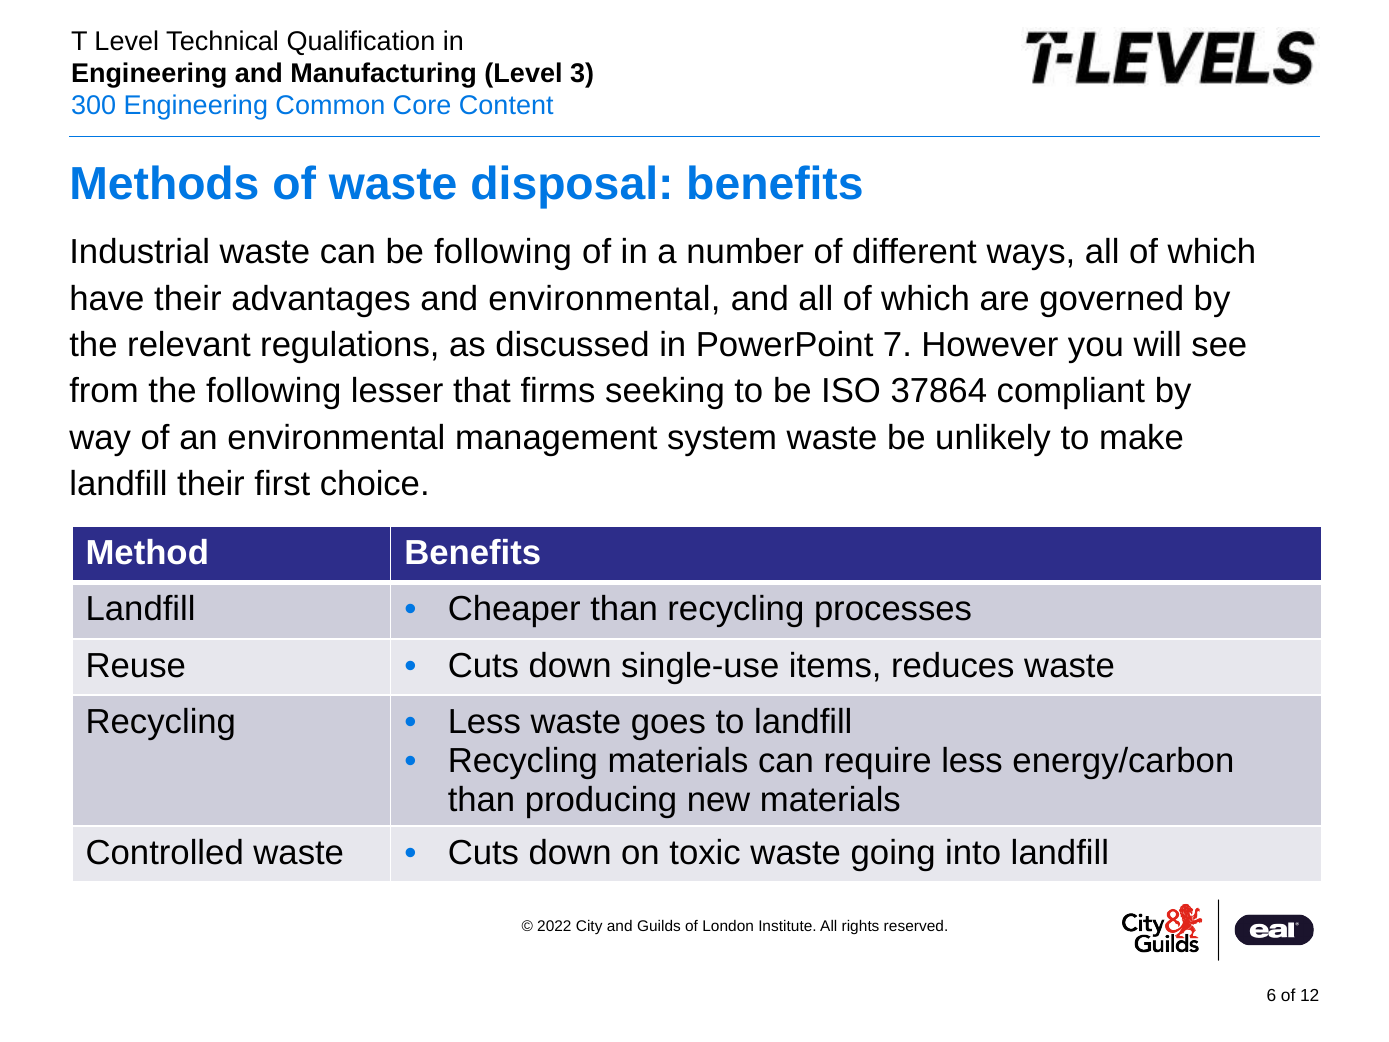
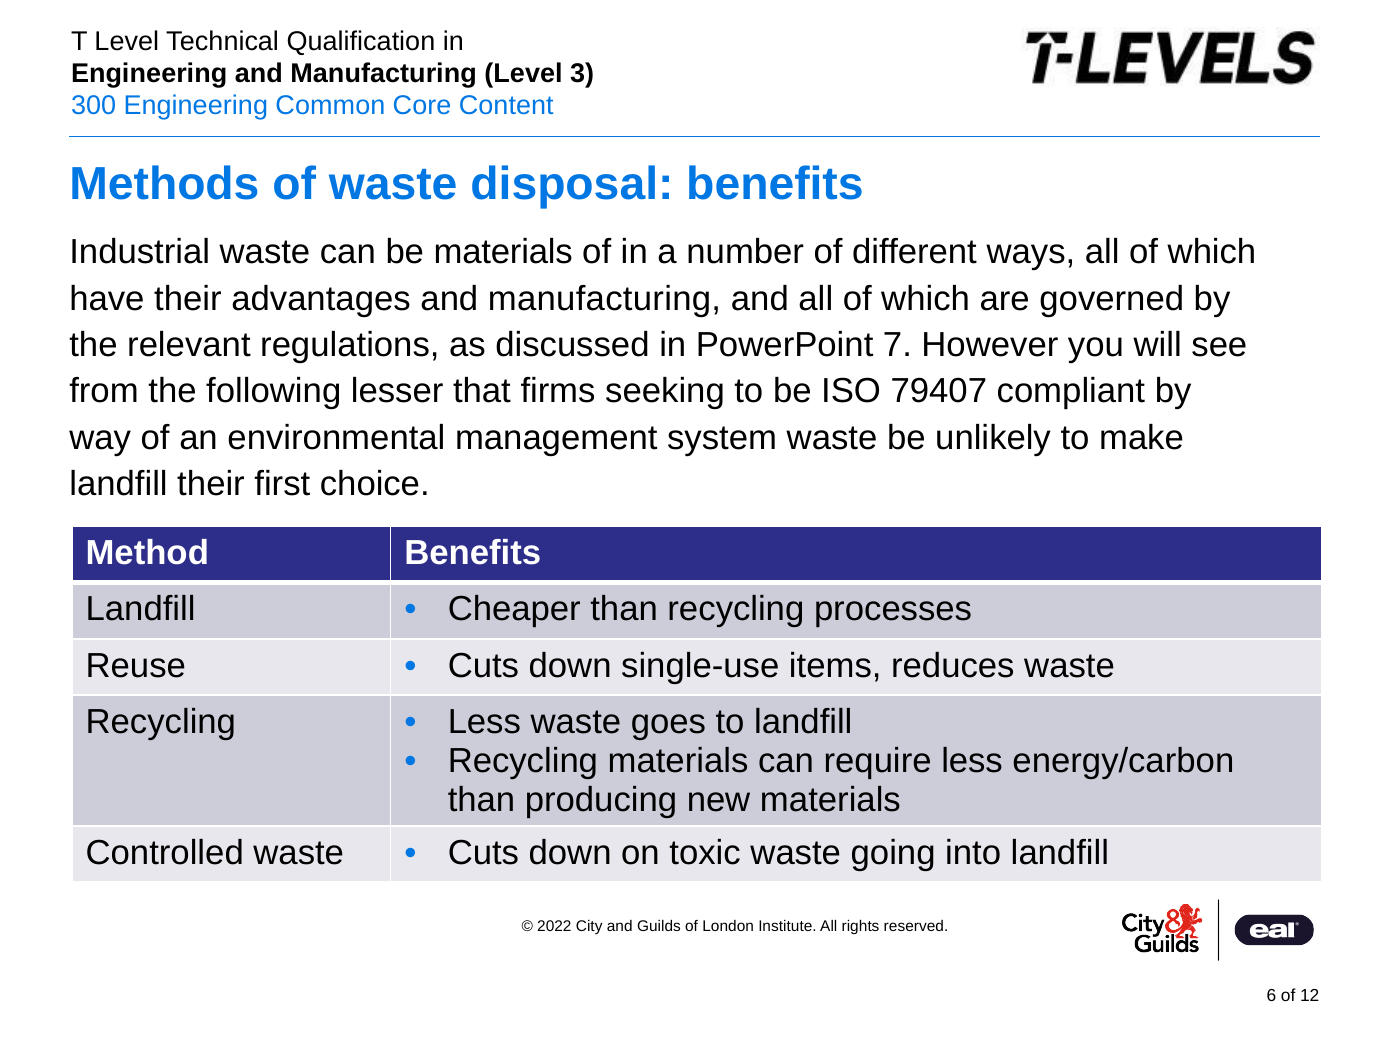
be following: following -> materials
advantages and environmental: environmental -> manufacturing
37864: 37864 -> 79407
